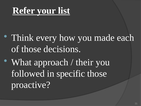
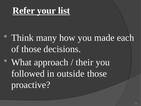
every: every -> many
specific: specific -> outside
